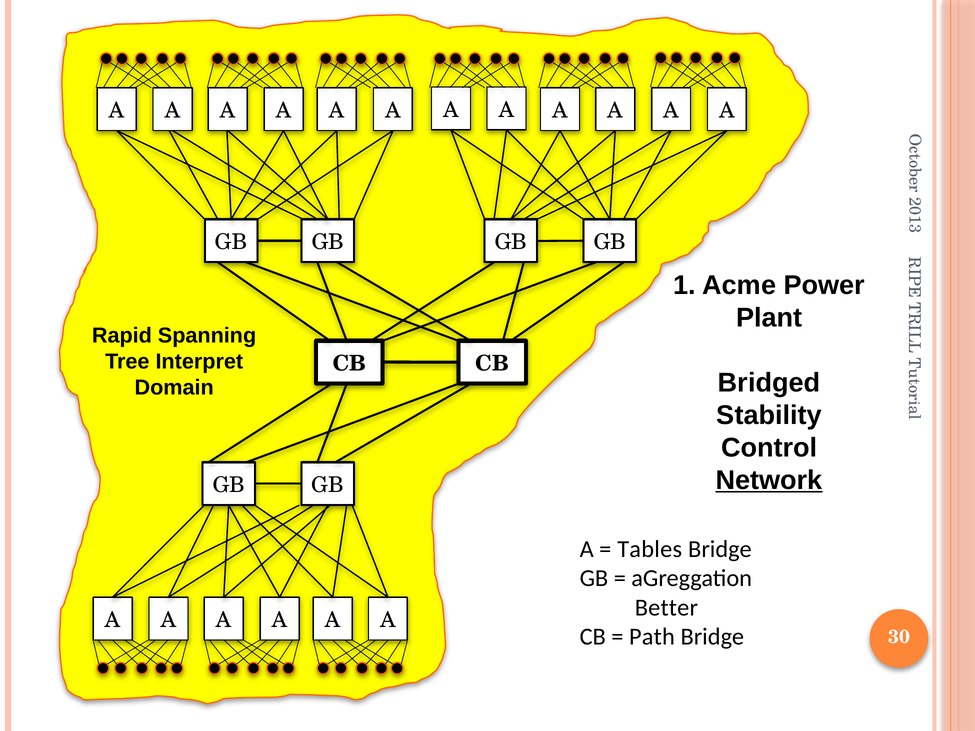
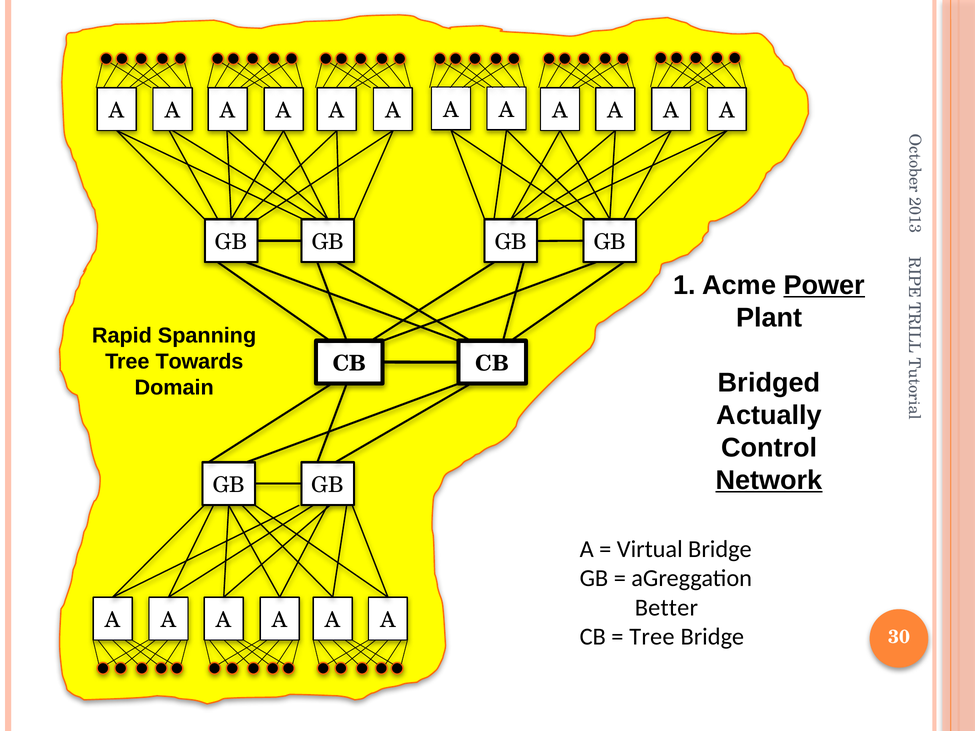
Power underline: none -> present
Interpret: Interpret -> Towards
Stability: Stability -> Actually
Tables: Tables -> Virtual
Path at (652, 637): Path -> Tree
